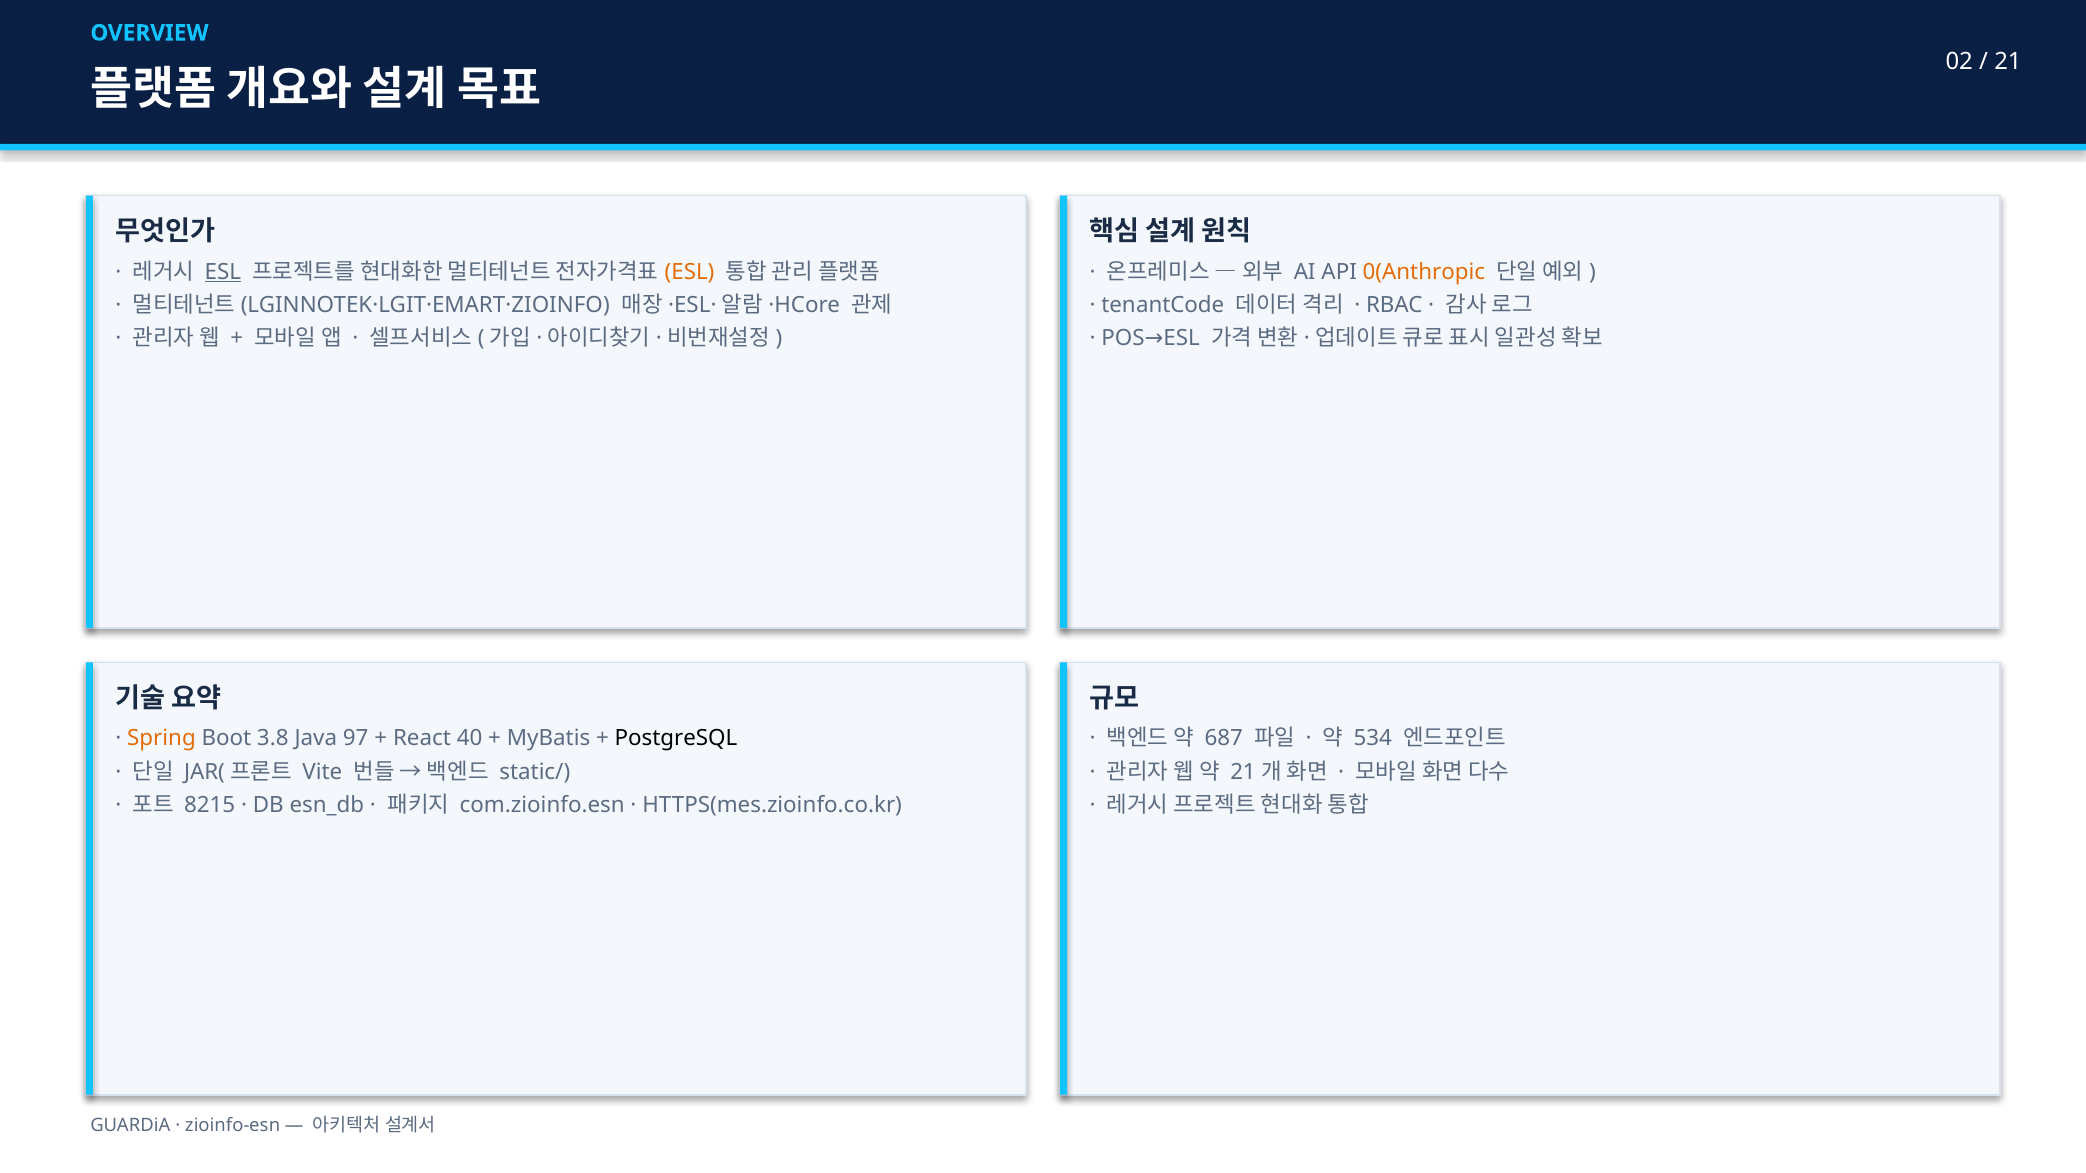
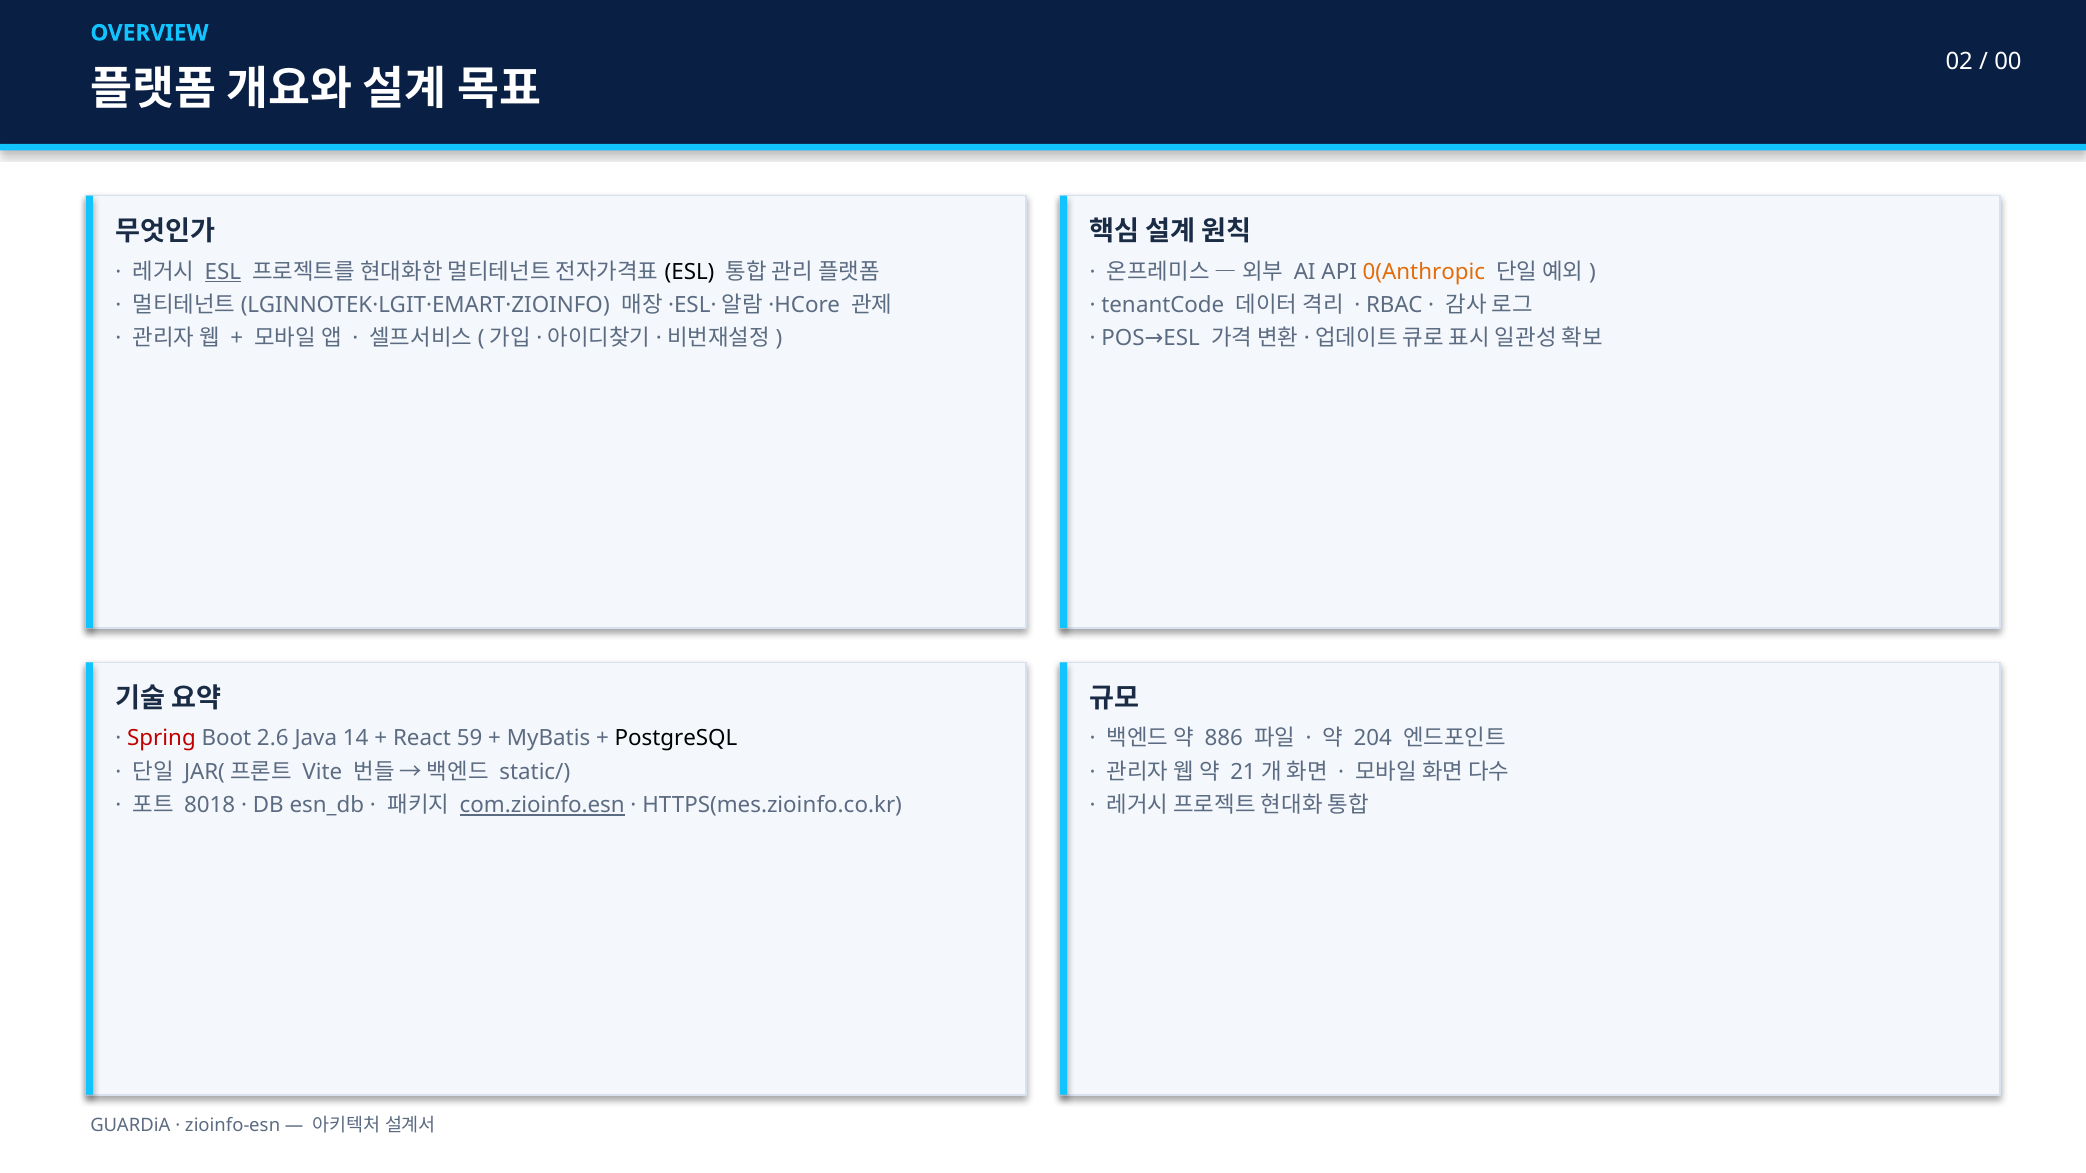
21: 21 -> 00
ESL at (690, 272) colour: orange -> black
Spring colour: orange -> red
3.8: 3.8 -> 2.6
97: 97 -> 14
40: 40 -> 59
687: 687 -> 886
534: 534 -> 204
8215: 8215 -> 8018
com.zioinfo.esn underline: none -> present
